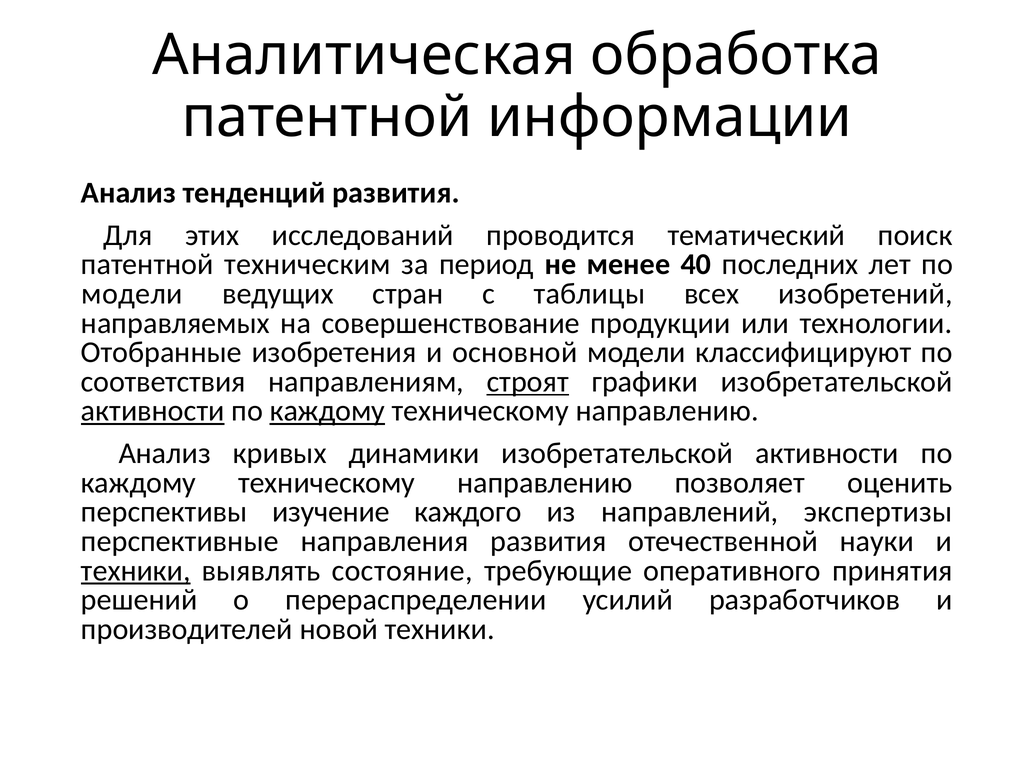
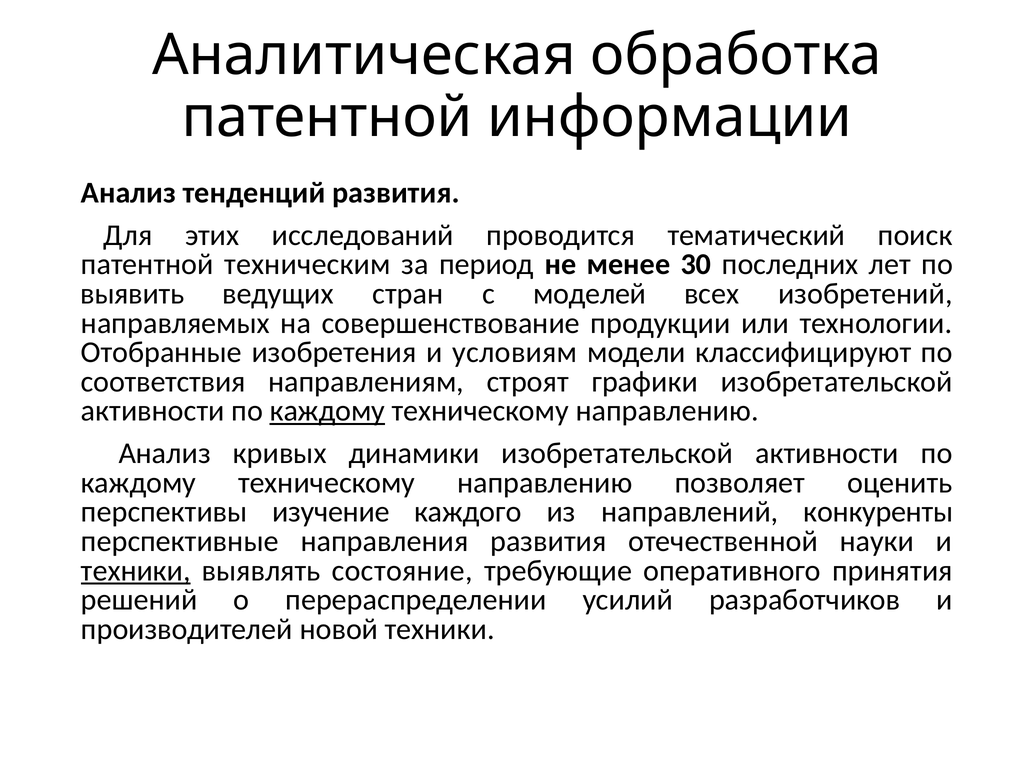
40: 40 -> 30
модели at (132, 294): модели -> выявить
таблицы: таблицы -> моделей
основной: основной -> условиям
строят underline: present -> none
активности at (153, 411) underline: present -> none
экспертизы: экспертизы -> конкуренты
